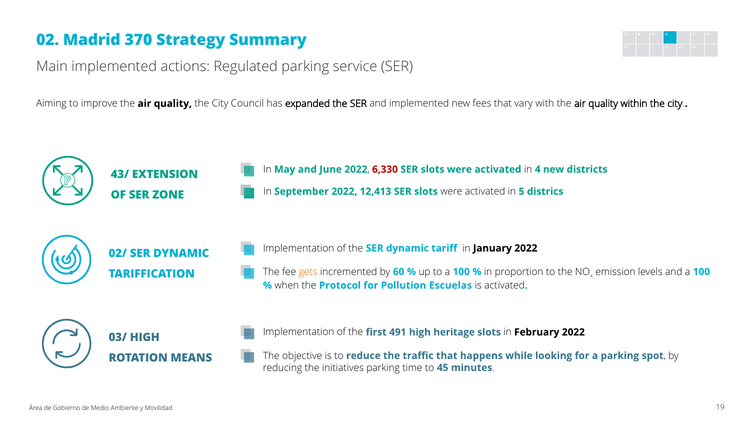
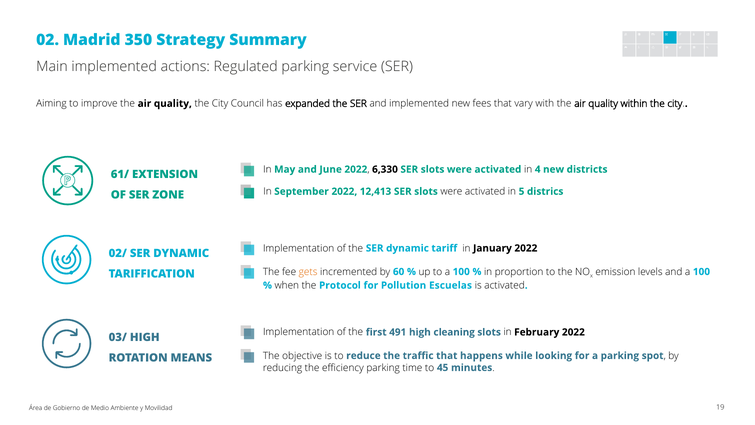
370: 370 -> 350
6,330 colour: red -> black
43/: 43/ -> 61/
heritage: heritage -> cleaning
initiatives: initiatives -> efficiency
